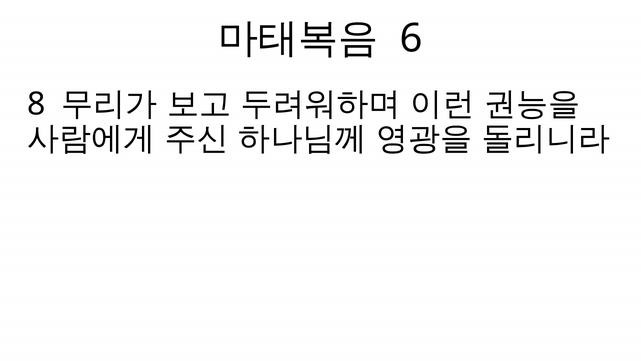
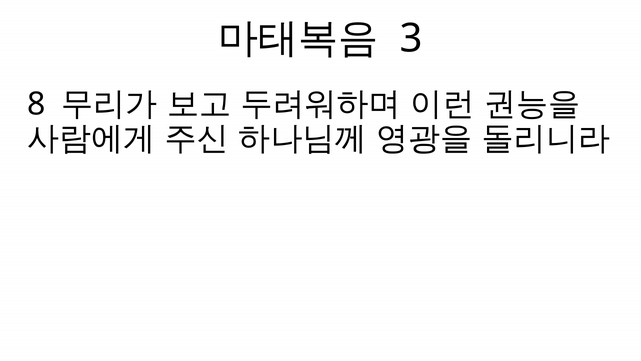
6: 6 -> 3
